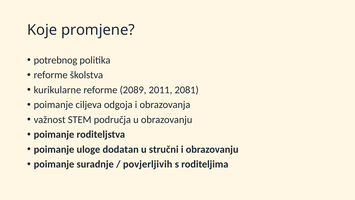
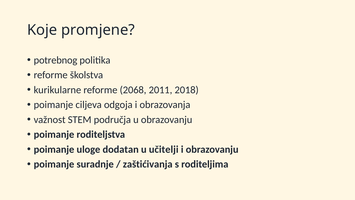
2089: 2089 -> 2068
2081: 2081 -> 2018
stručni: stručni -> učitelji
povjerljivih: povjerljivih -> zaštićivanja
